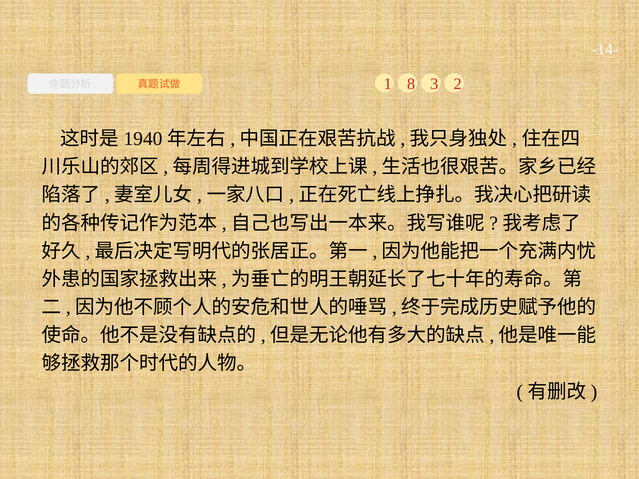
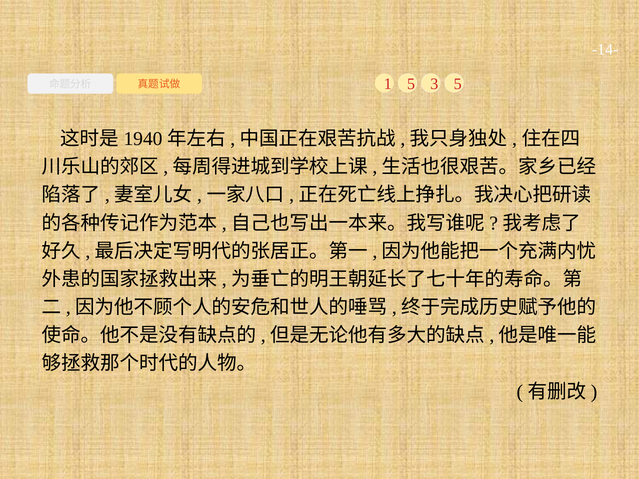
1 8: 8 -> 5
3 2: 2 -> 5
